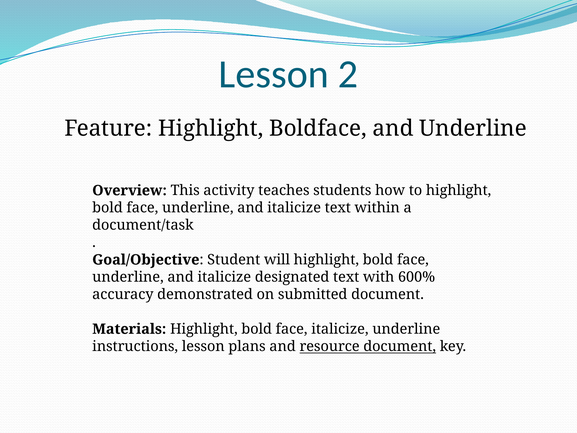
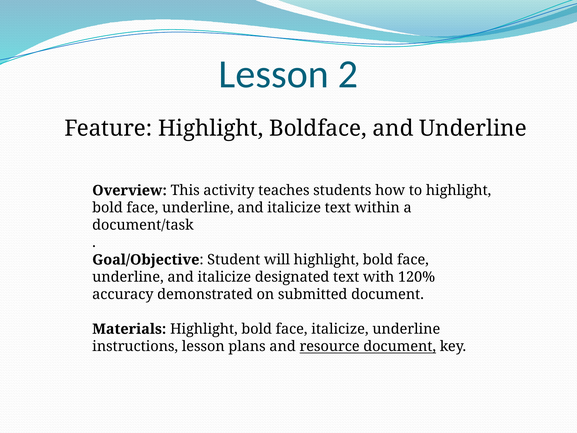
600%: 600% -> 120%
